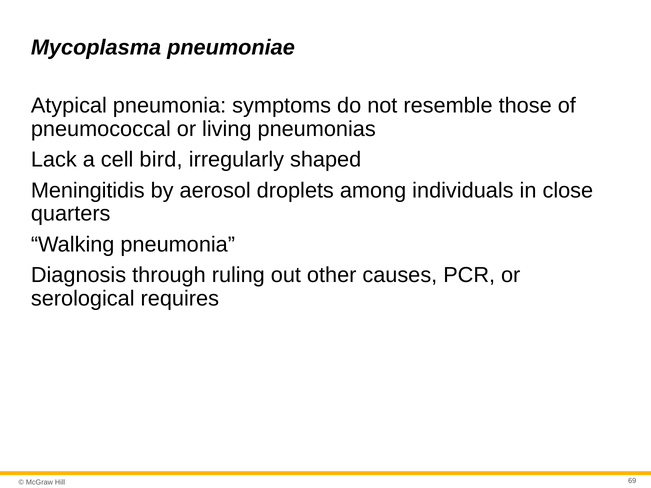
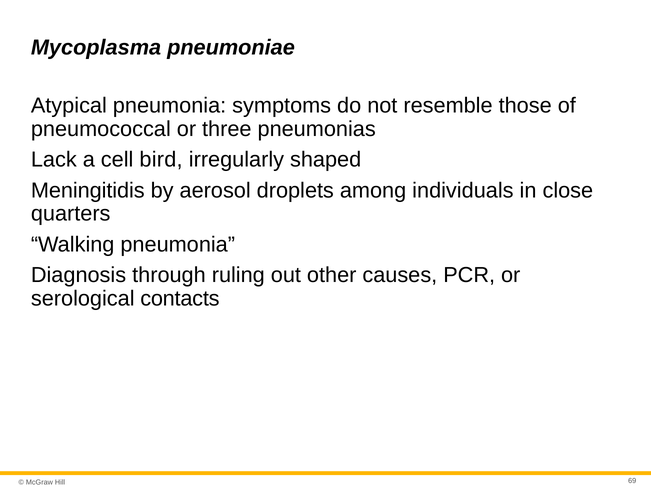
living: living -> three
requires: requires -> contacts
